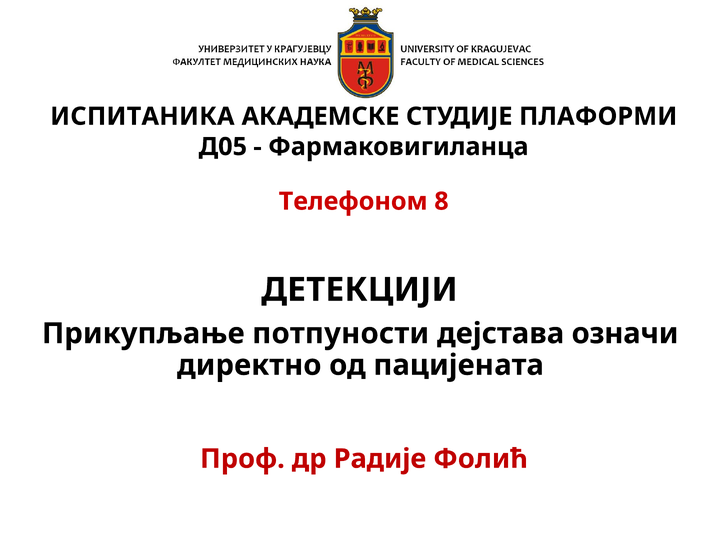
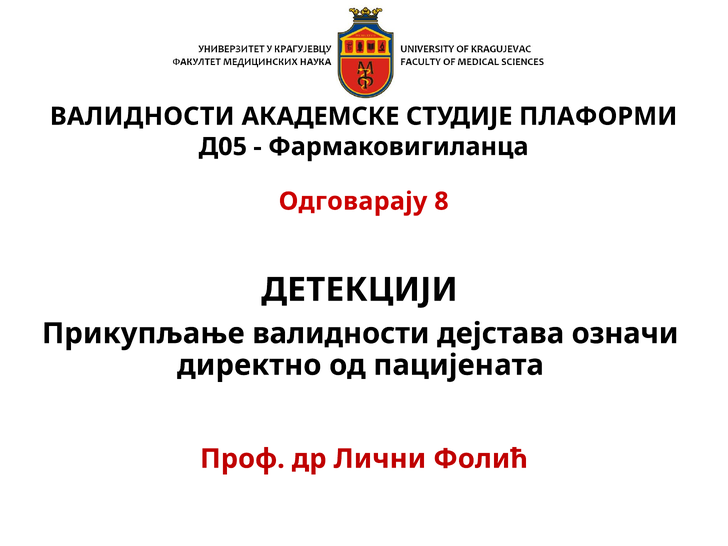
ИСПИТАНИКА at (142, 116): ИСПИТАНИКА -> ВАЛИДНОСТИ
Телефоном: Телефоном -> Одговарају
Прикупљање потпуности: потпуности -> валидности
Радије: Радије -> Лични
